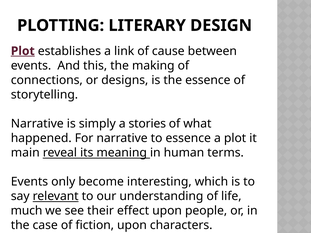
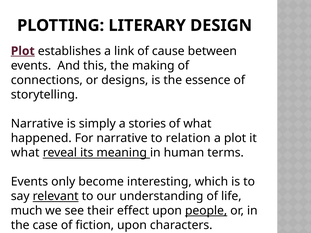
to essence: essence -> relation
main at (25, 153): main -> what
people underline: none -> present
